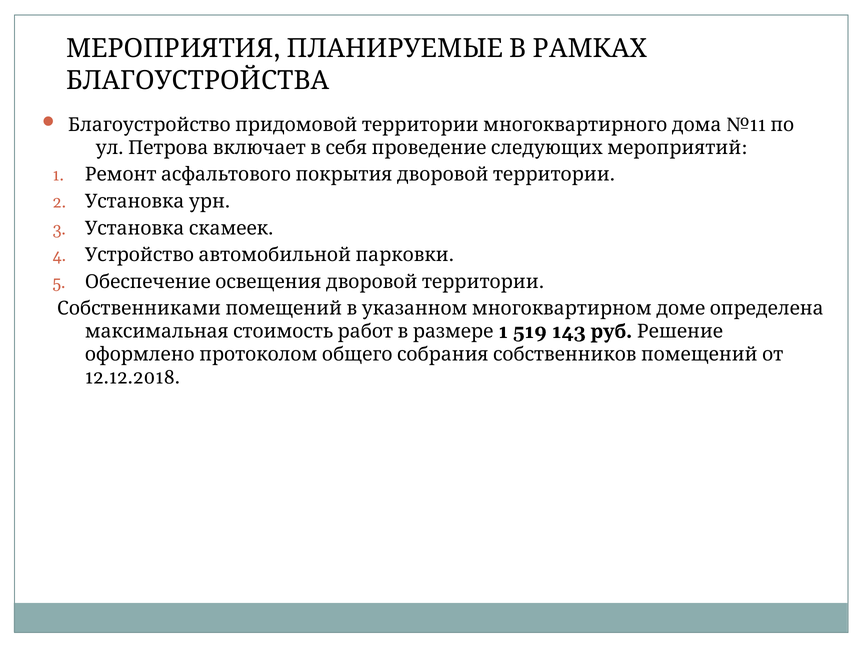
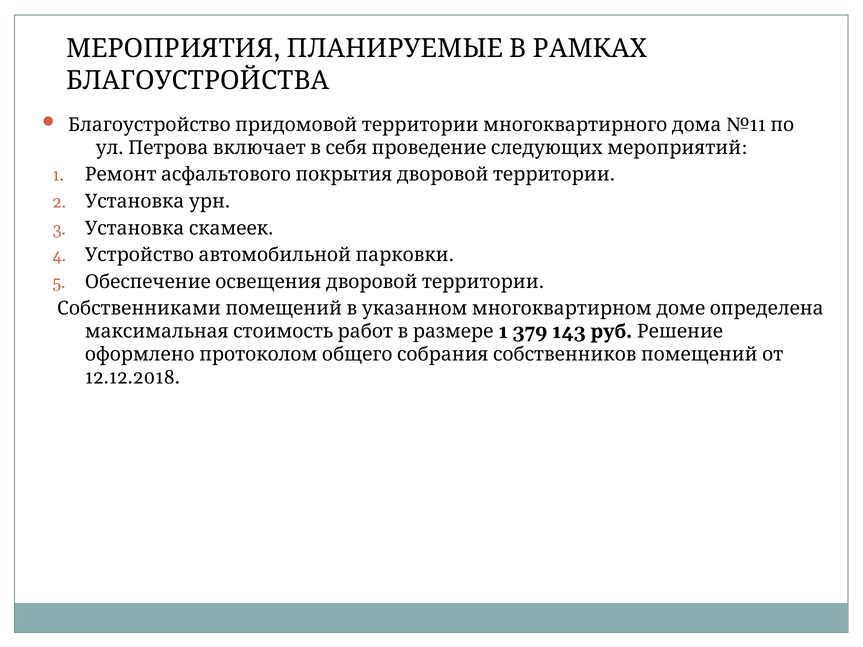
519: 519 -> 379
